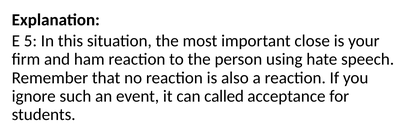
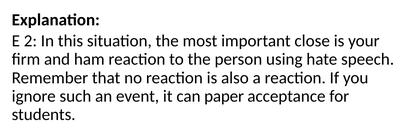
5: 5 -> 2
called: called -> paper
